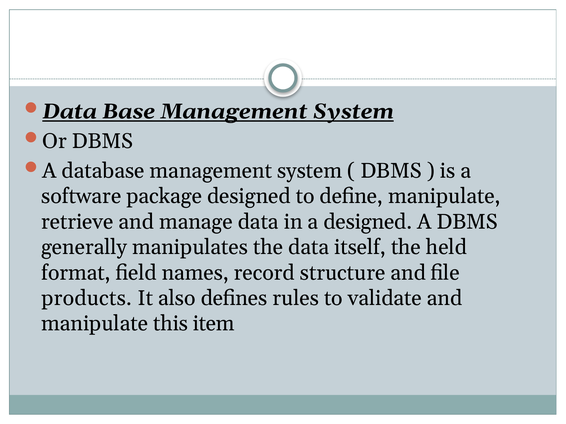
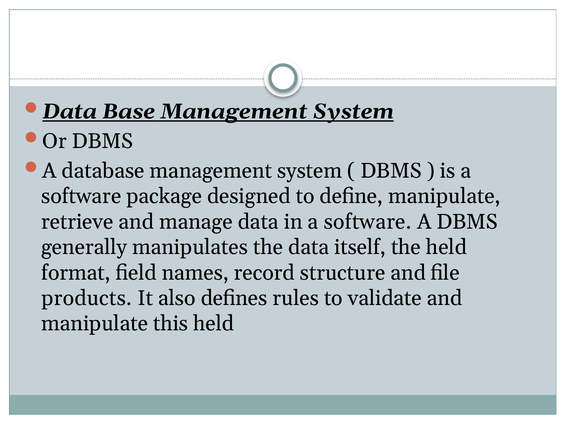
in a designed: designed -> software
this item: item -> held
